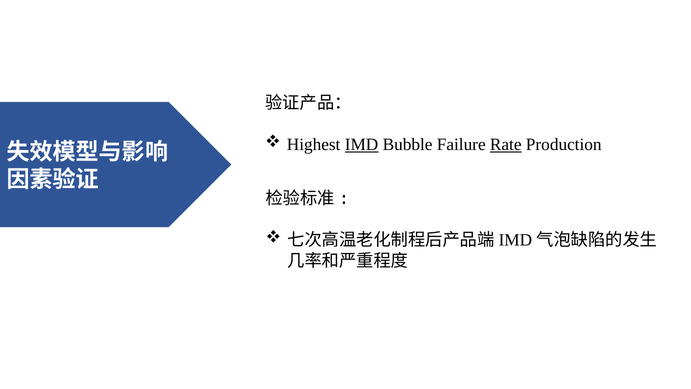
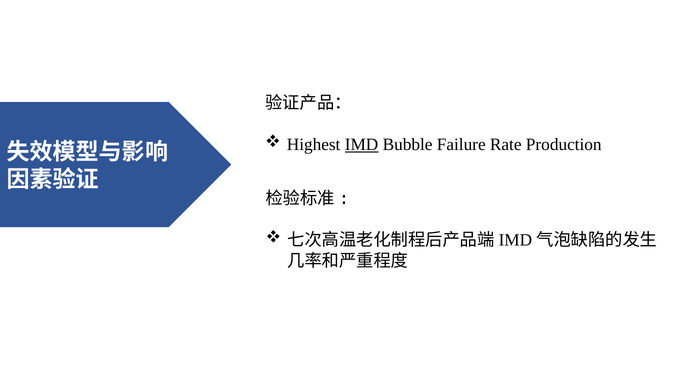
Rate underline: present -> none
